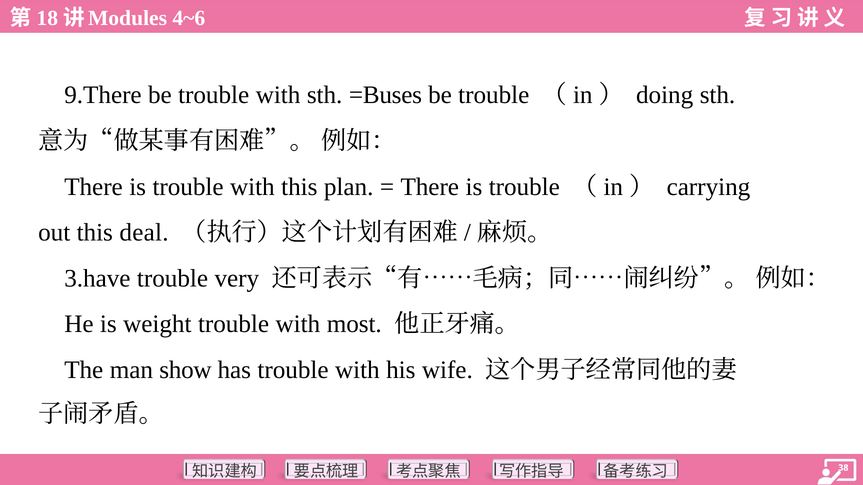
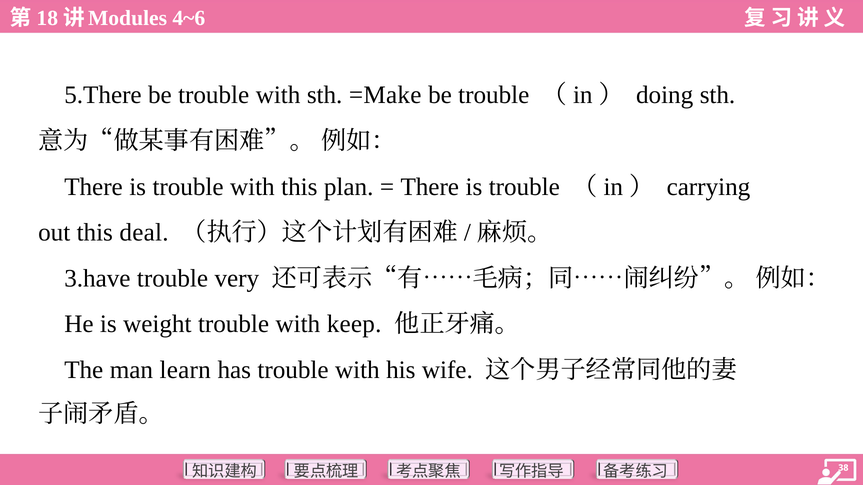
9.There: 9.There -> 5.There
=Buses: =Buses -> =Make
most: most -> keep
show: show -> learn
